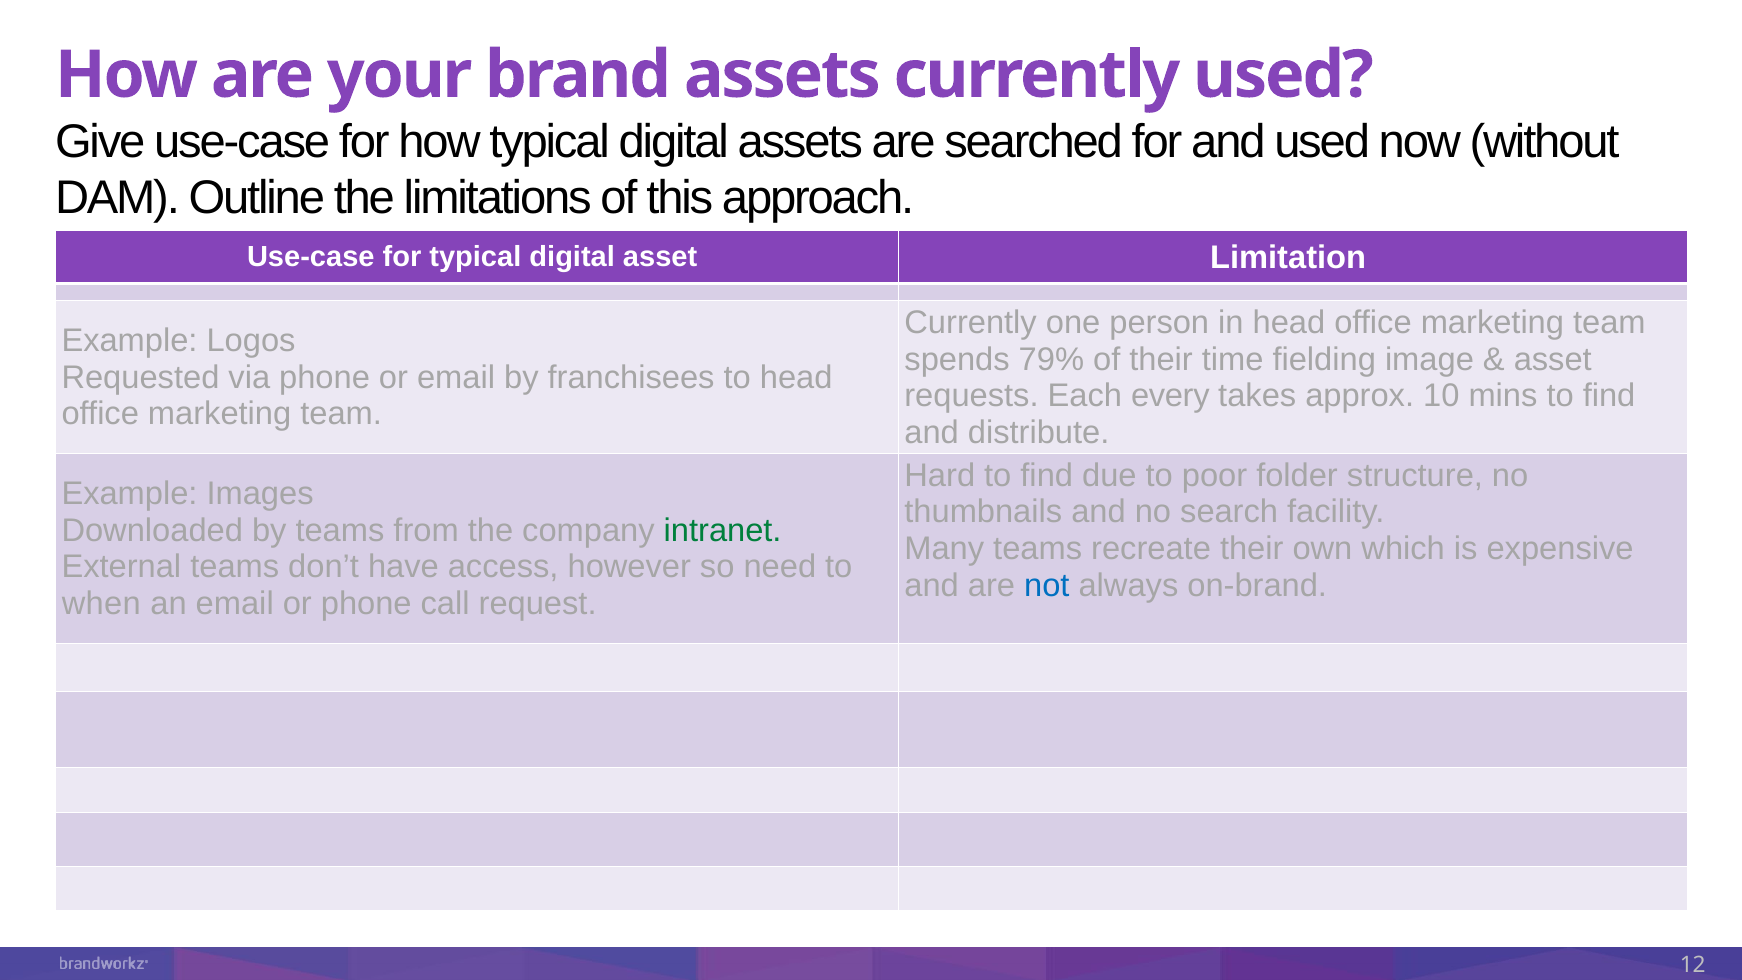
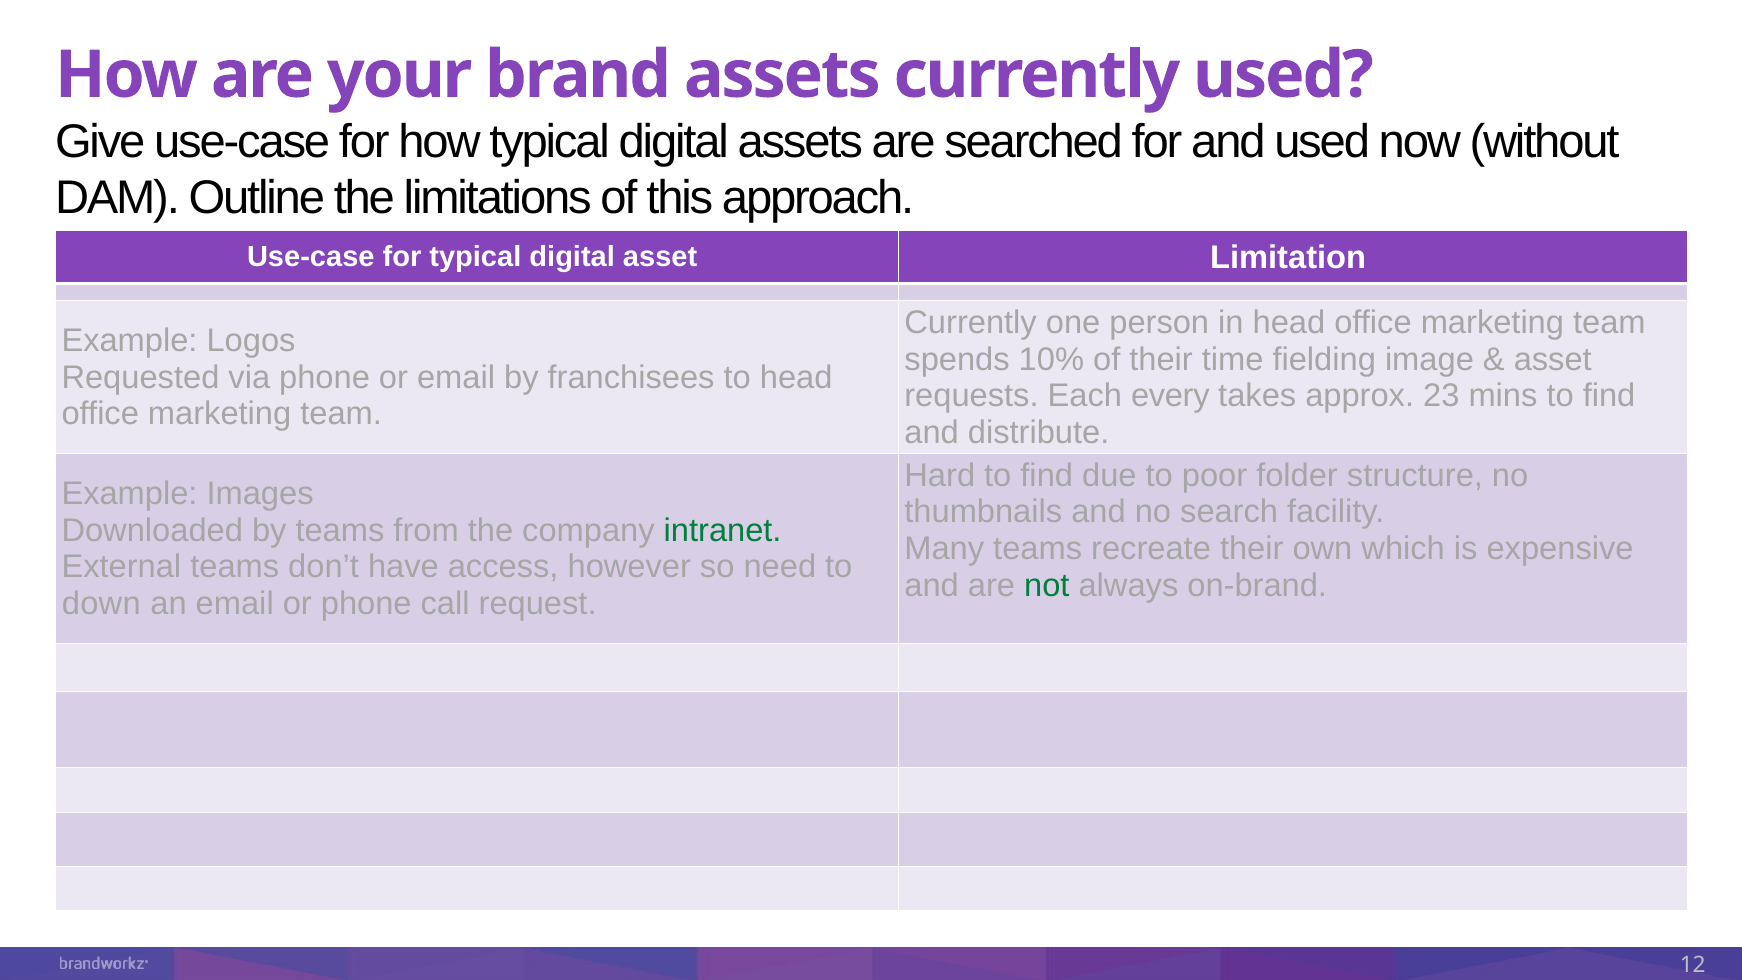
79%: 79% -> 10%
10: 10 -> 23
not colour: blue -> green
when: when -> down
